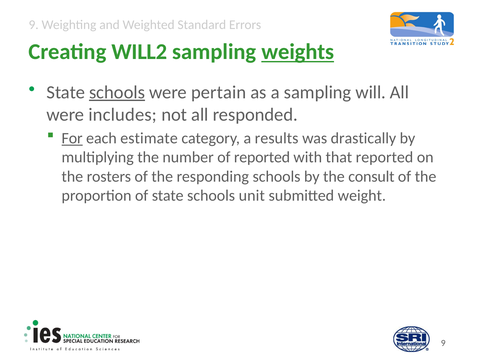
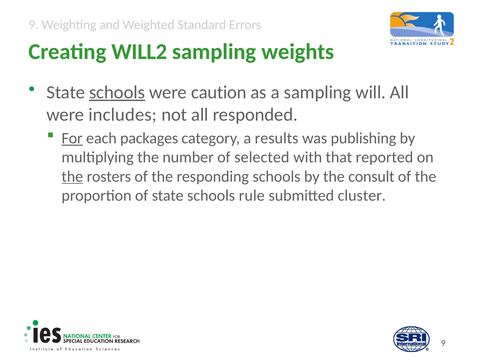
weights underline: present -> none
pertain: pertain -> caution
estimate: estimate -> packages
drastically: drastically -> publishing
of reported: reported -> selected
the at (72, 176) underline: none -> present
unit: unit -> rule
weight: weight -> cluster
